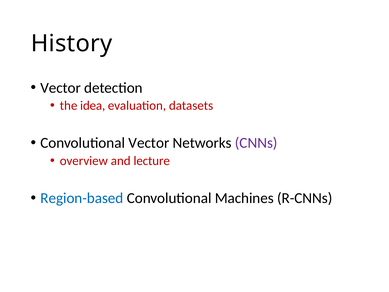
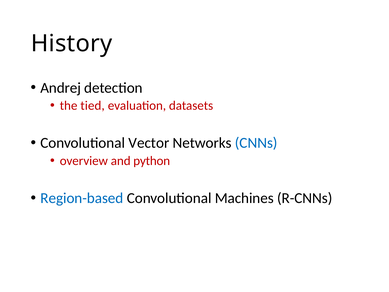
Vector at (61, 88): Vector -> Andrej
idea: idea -> tied
CNNs colour: purple -> blue
lecture: lecture -> python
